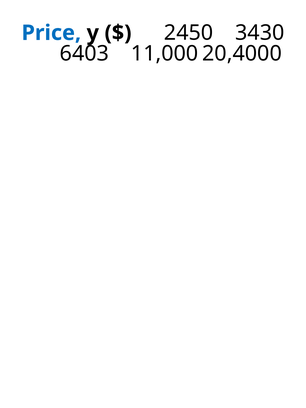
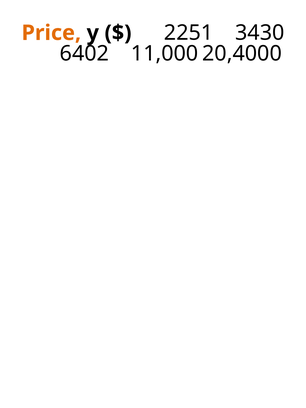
Price colour: blue -> orange
2450: 2450 -> 2251
6403: 6403 -> 6402
